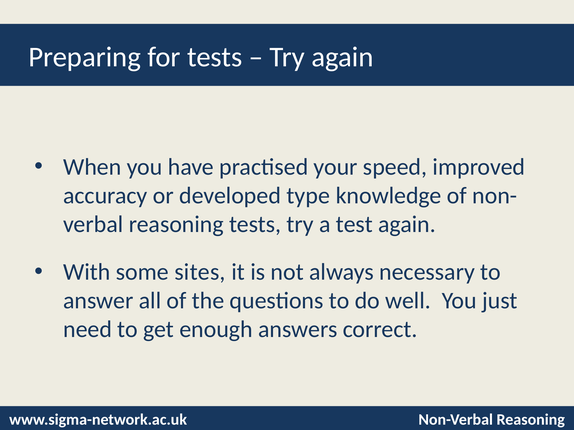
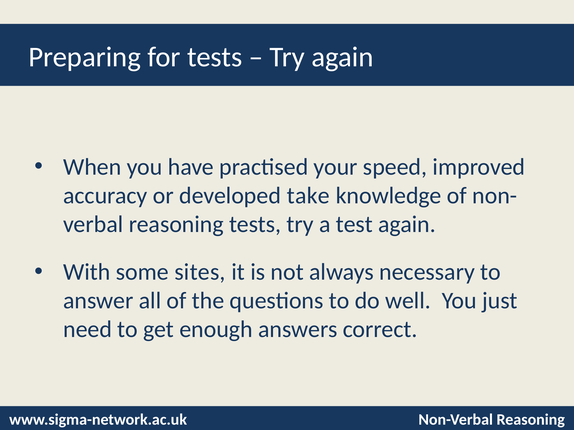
type: type -> take
